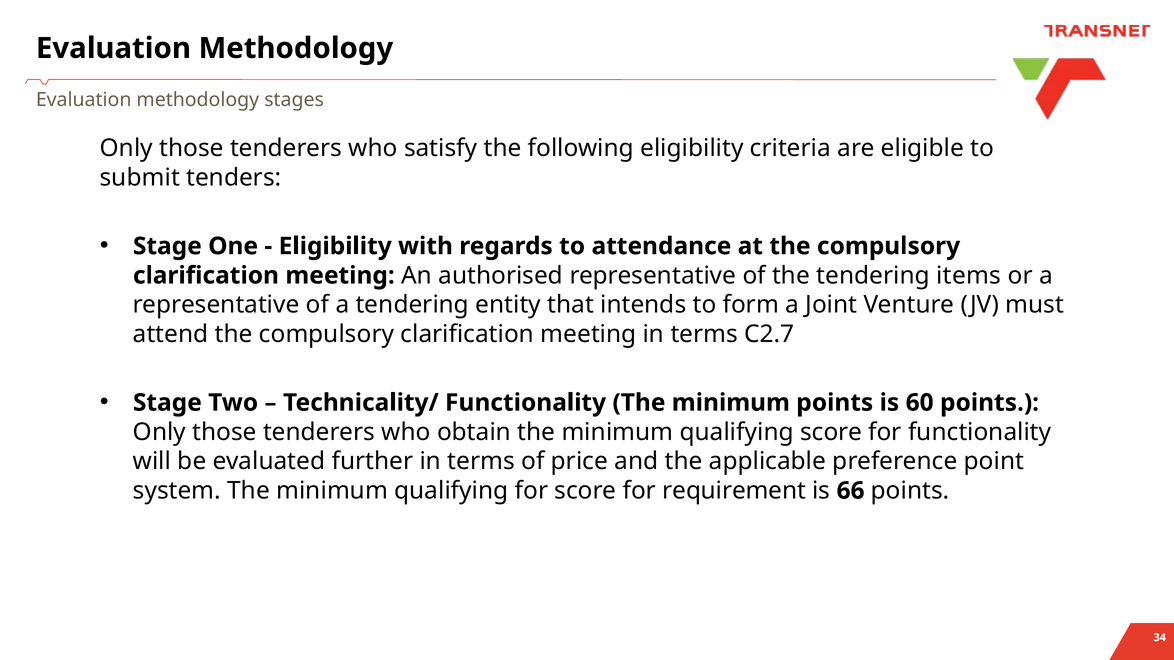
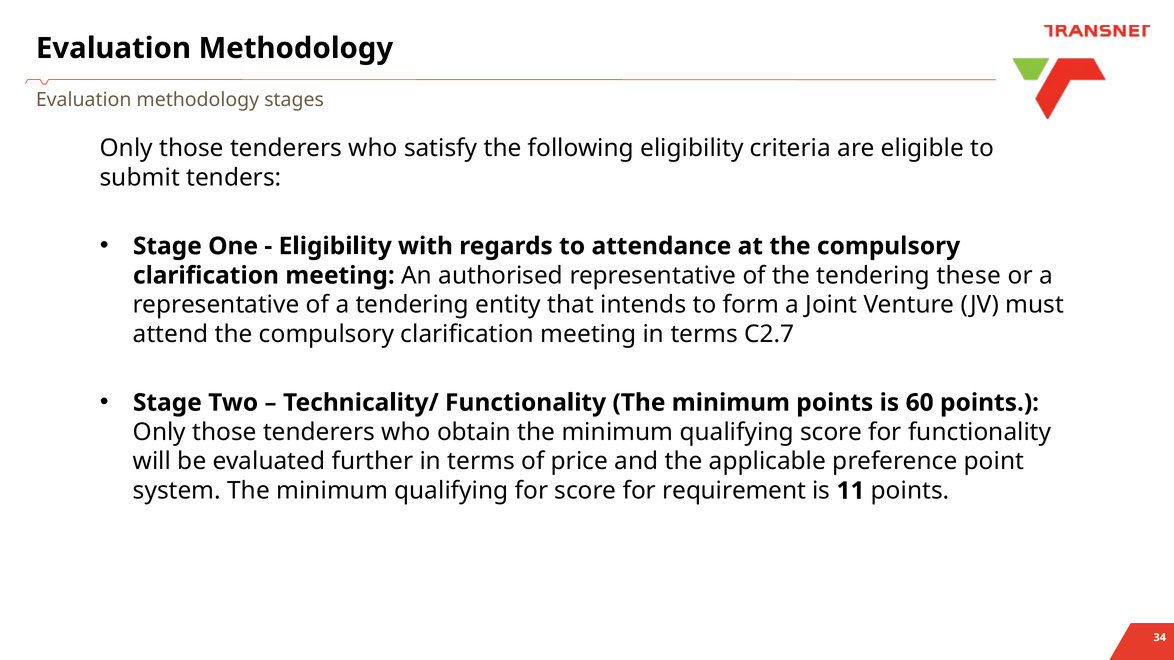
items: items -> these
66: 66 -> 11
